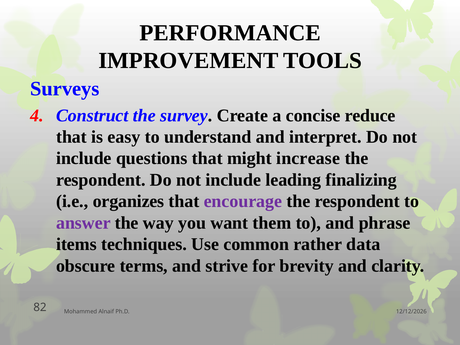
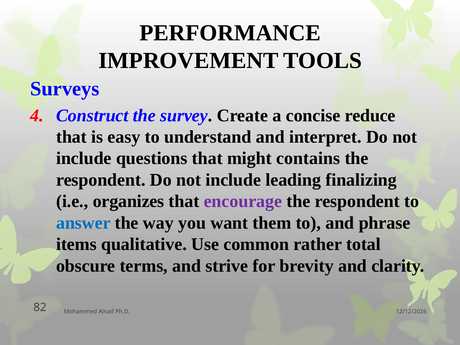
increase: increase -> contains
answer colour: purple -> blue
techniques: techniques -> qualitative
data: data -> total
